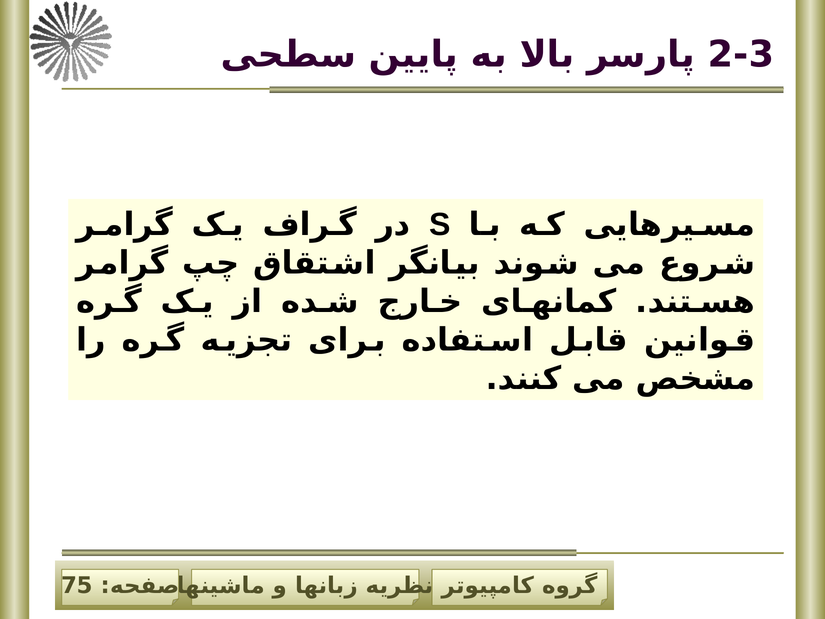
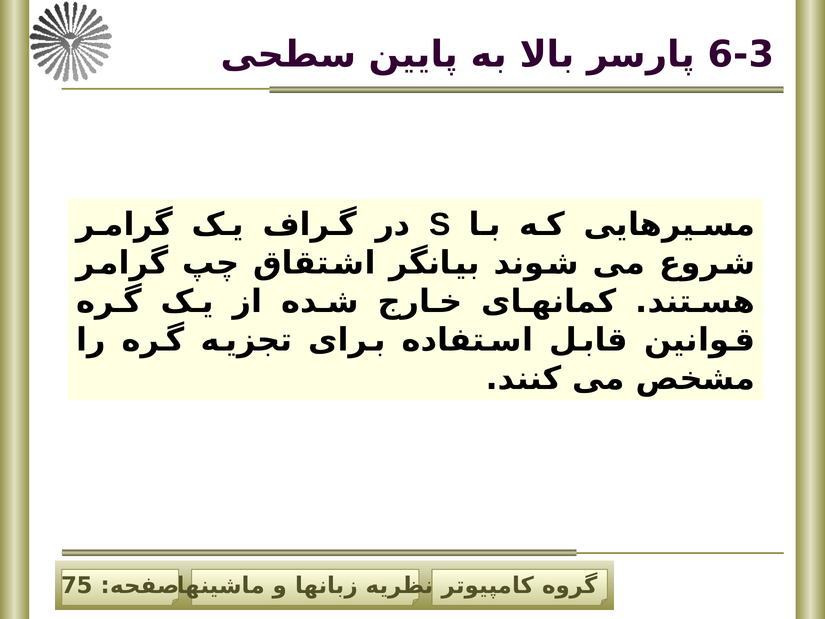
2-3: 2-3 -> 6-3
